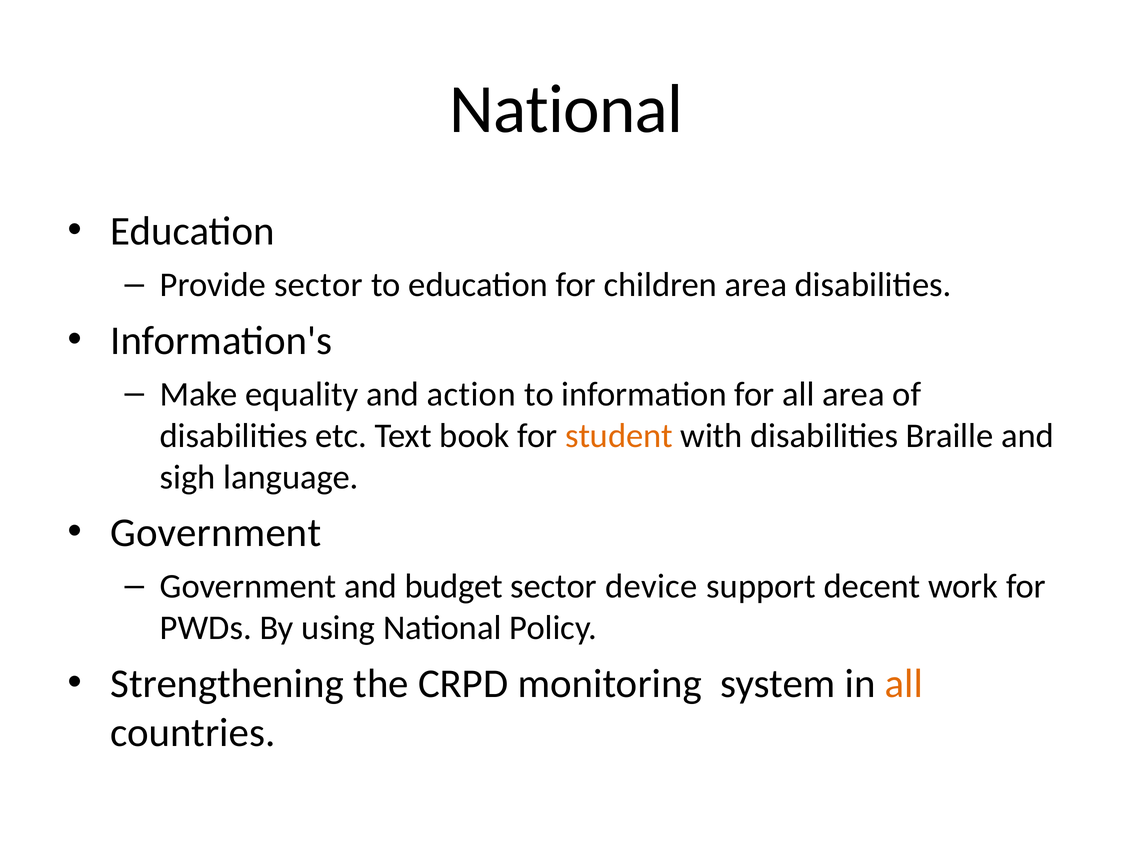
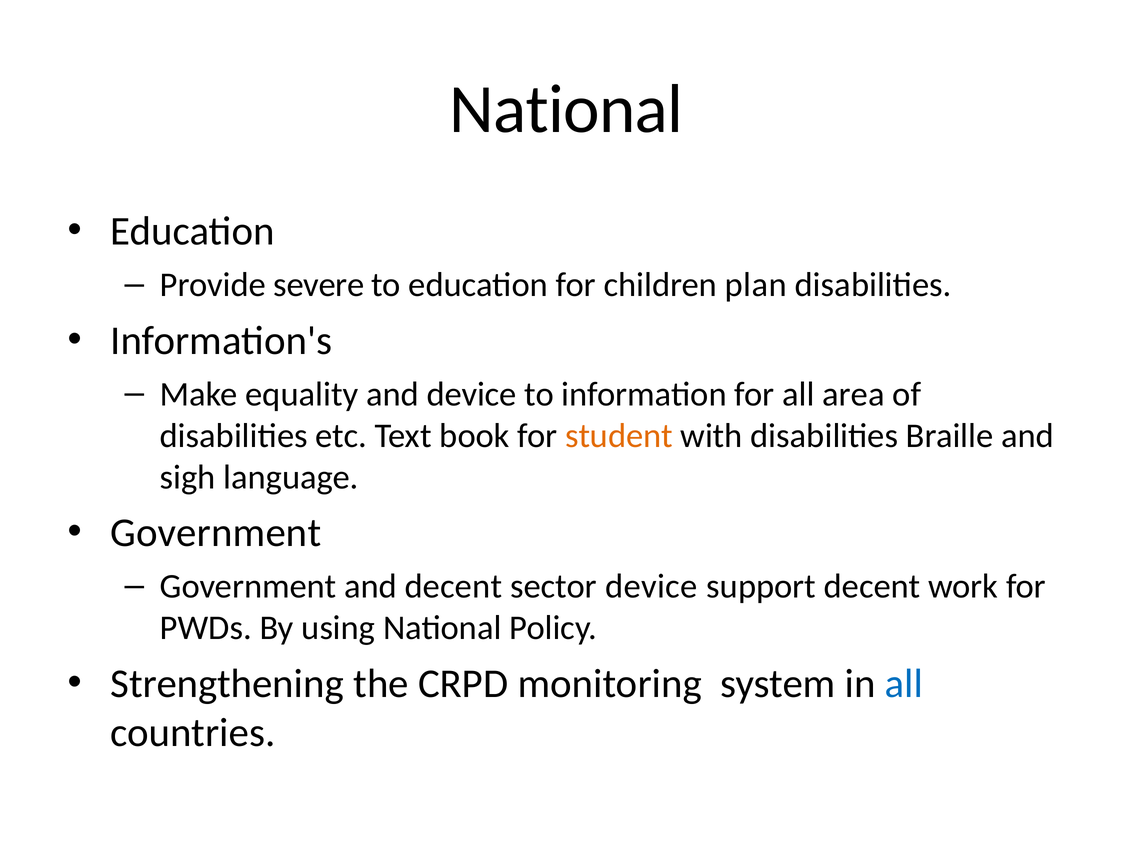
Provide sector: sector -> severe
children area: area -> plan
and action: action -> device
and budget: budget -> decent
all at (904, 684) colour: orange -> blue
